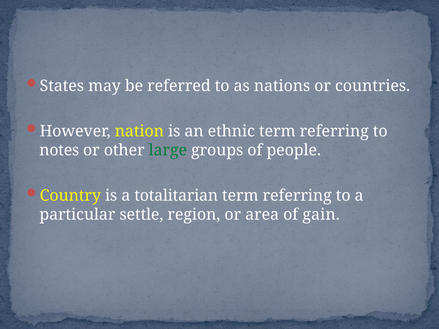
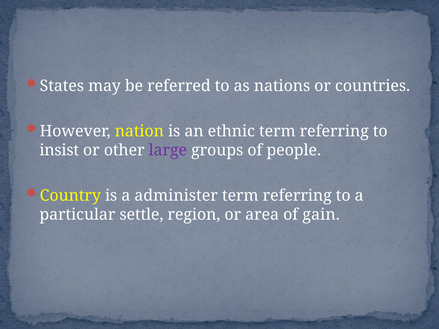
notes: notes -> insist
large colour: green -> purple
totalitarian: totalitarian -> administer
